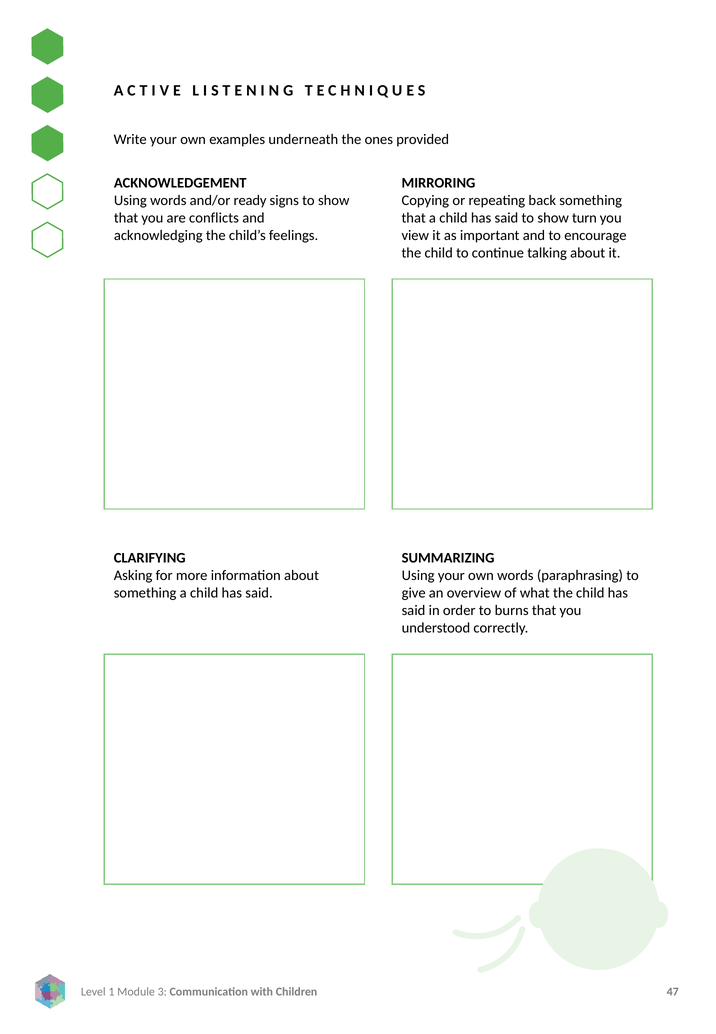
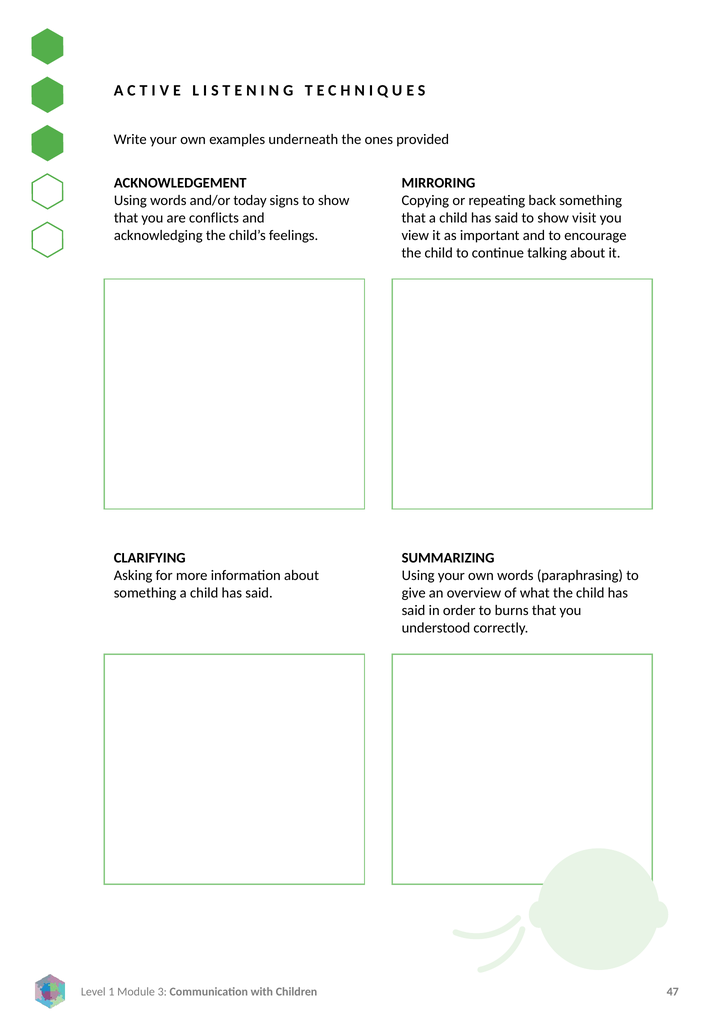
ready: ready -> today
turn: turn -> visit
